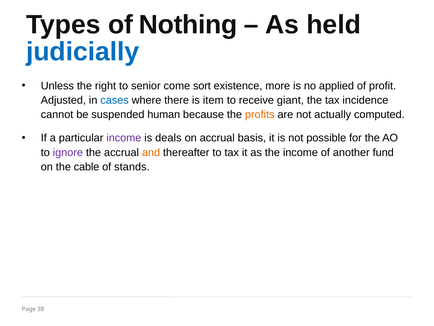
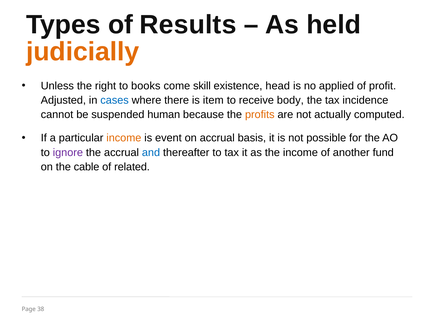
Nothing: Nothing -> Results
judicially colour: blue -> orange
senior: senior -> books
sort: sort -> skill
more: more -> head
giant: giant -> body
income at (124, 138) colour: purple -> orange
deals: deals -> event
and colour: orange -> blue
stands: stands -> related
